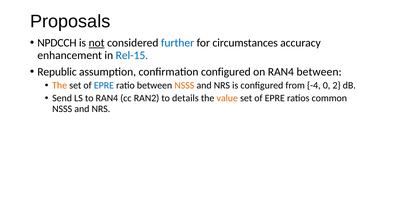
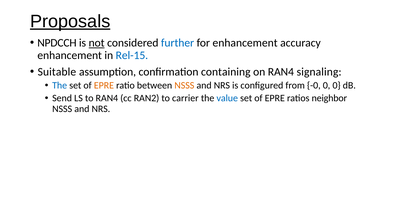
Proposals underline: none -> present
for circumstances: circumstances -> enhancement
Republic: Republic -> Suitable
confirmation configured: configured -> containing
RAN4 between: between -> signaling
The at (60, 85) colour: orange -> blue
EPRE at (104, 85) colour: blue -> orange
-4: -4 -> -0
0 2: 2 -> 0
details: details -> carrier
value colour: orange -> blue
common: common -> neighbor
